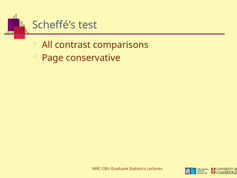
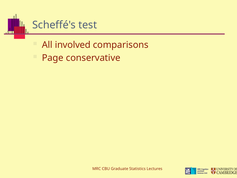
contrast: contrast -> involved
